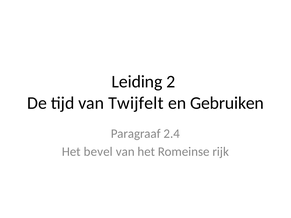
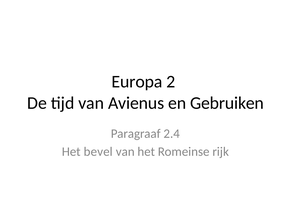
Leiding: Leiding -> Europa
Twijfelt: Twijfelt -> Avienus
